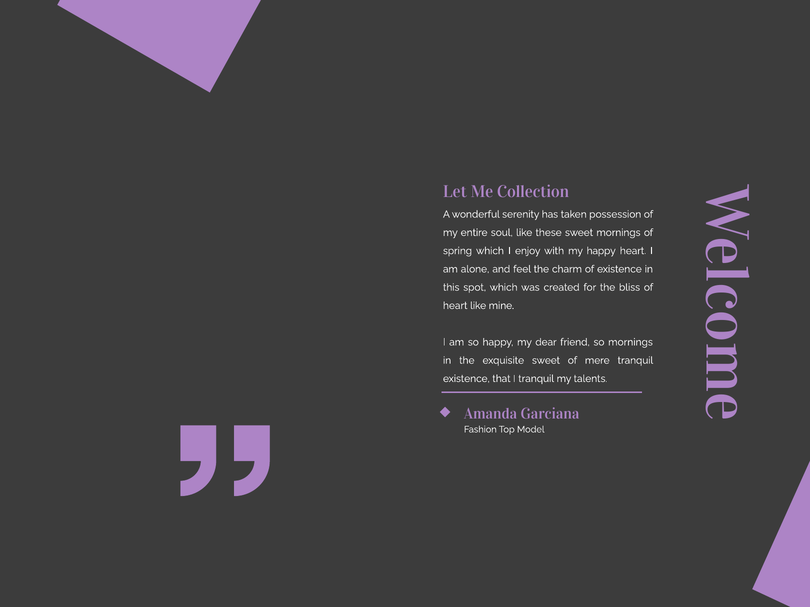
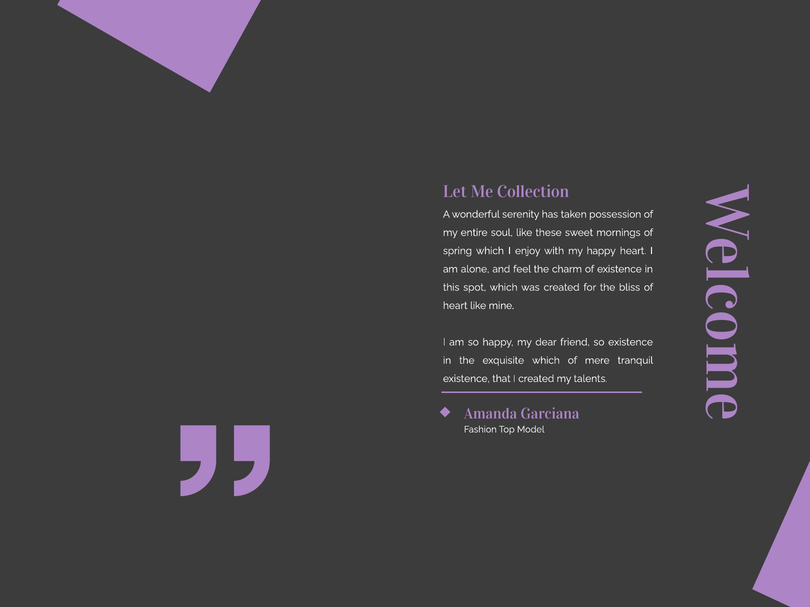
so mornings: mornings -> existence
exquisite sweet: sweet -> which
I tranquil: tranquil -> created
